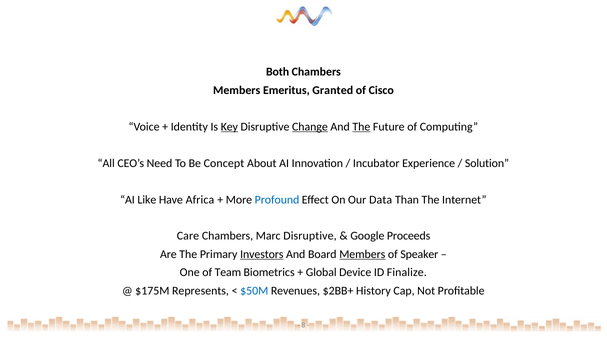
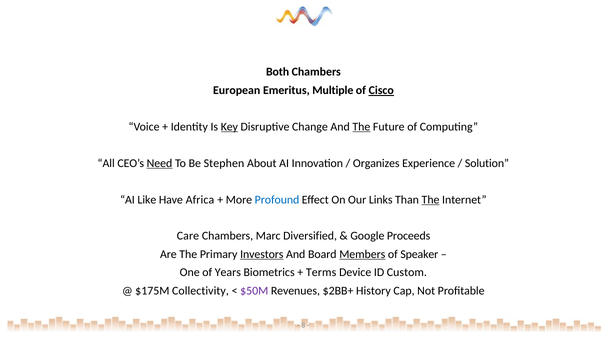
Members at (237, 90): Members -> European
Granted: Granted -> Multiple
Cisco underline: none -> present
Change underline: present -> none
Need underline: none -> present
Concept: Concept -> Stephen
Incubator: Incubator -> Organizes
Data: Data -> Links
The at (431, 200) underline: none -> present
Marc Disruptive: Disruptive -> Diversified
Team: Team -> Years
Global: Global -> Terms
Finalize: Finalize -> Custom
Represents: Represents -> Collectivity
$50M colour: blue -> purple
